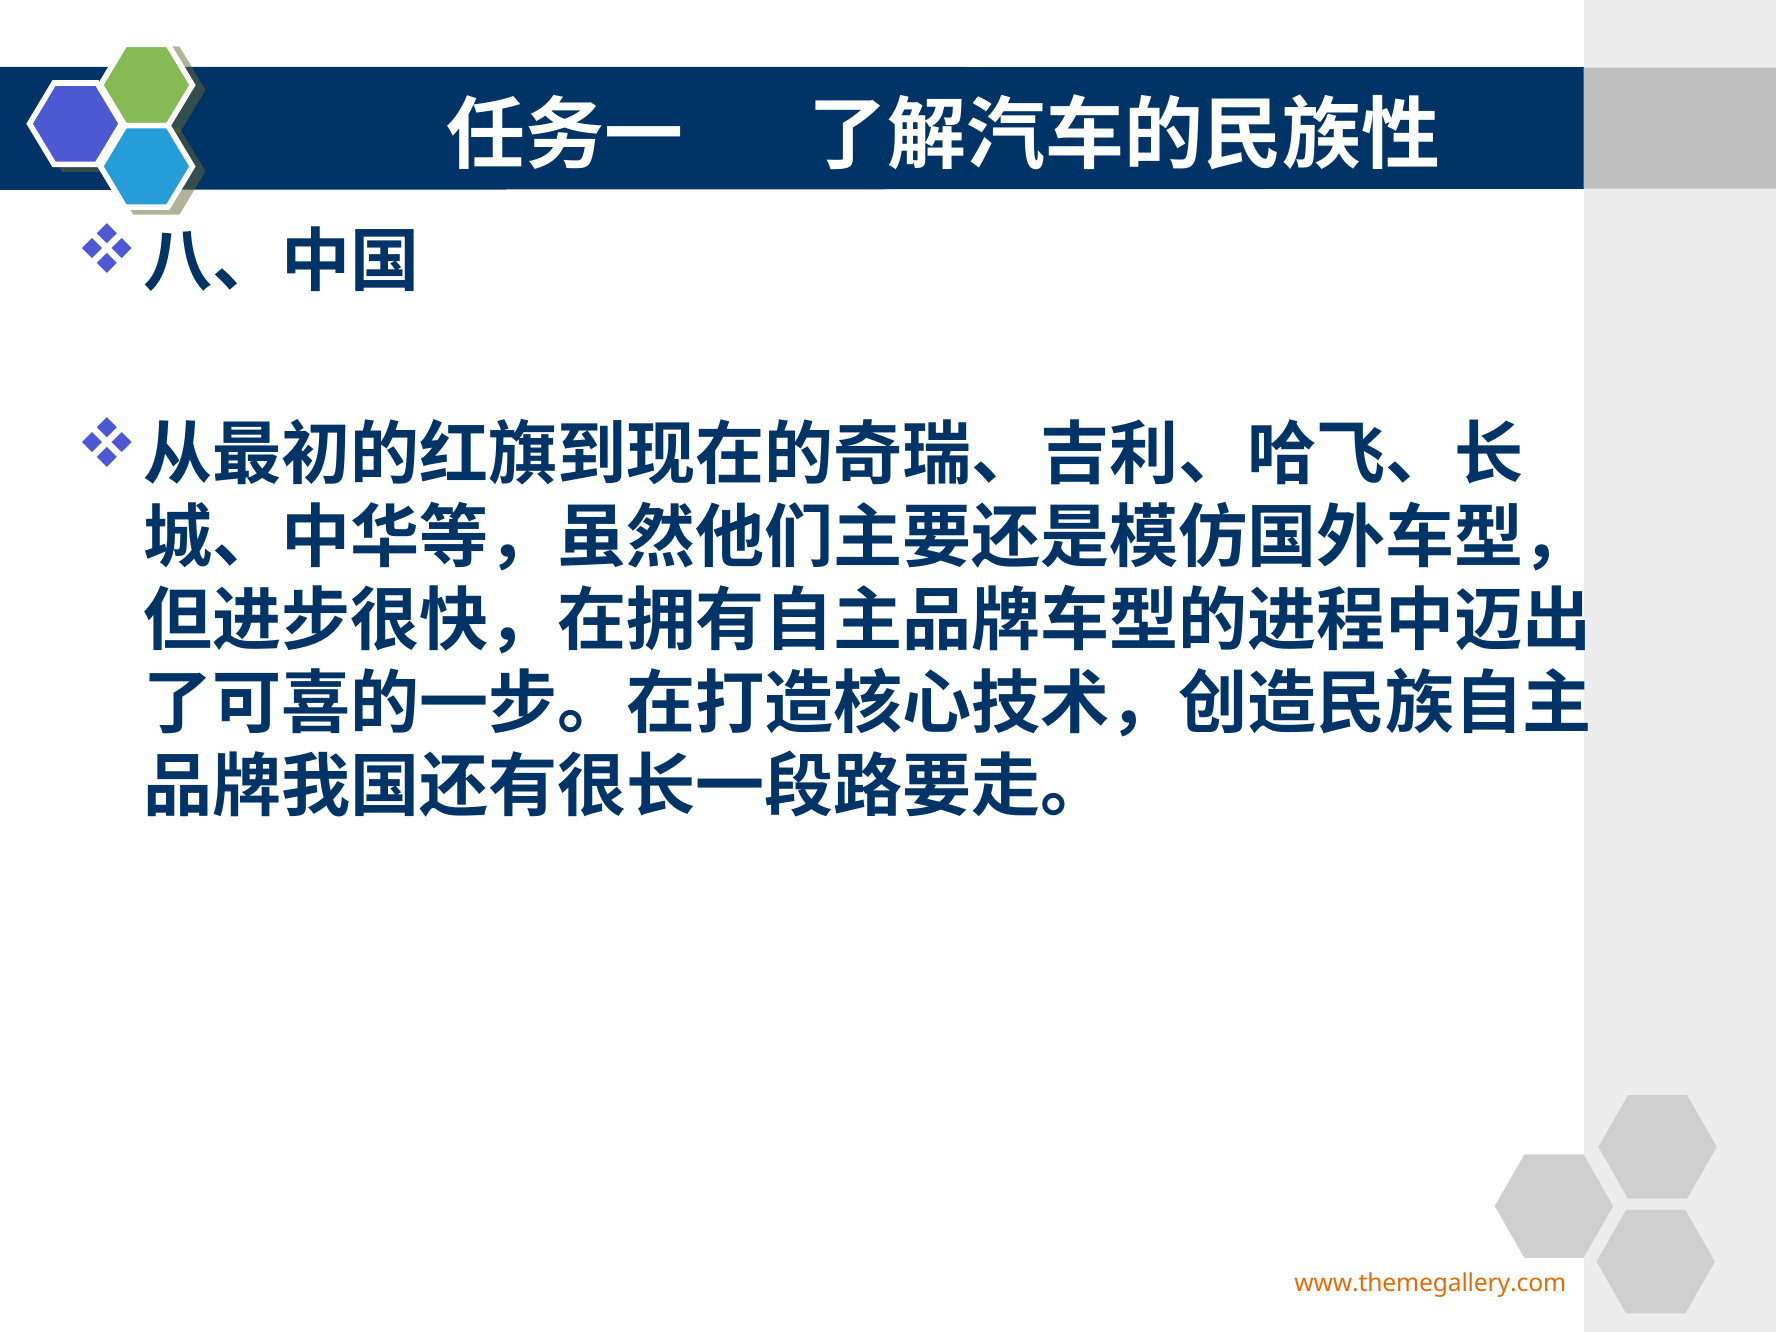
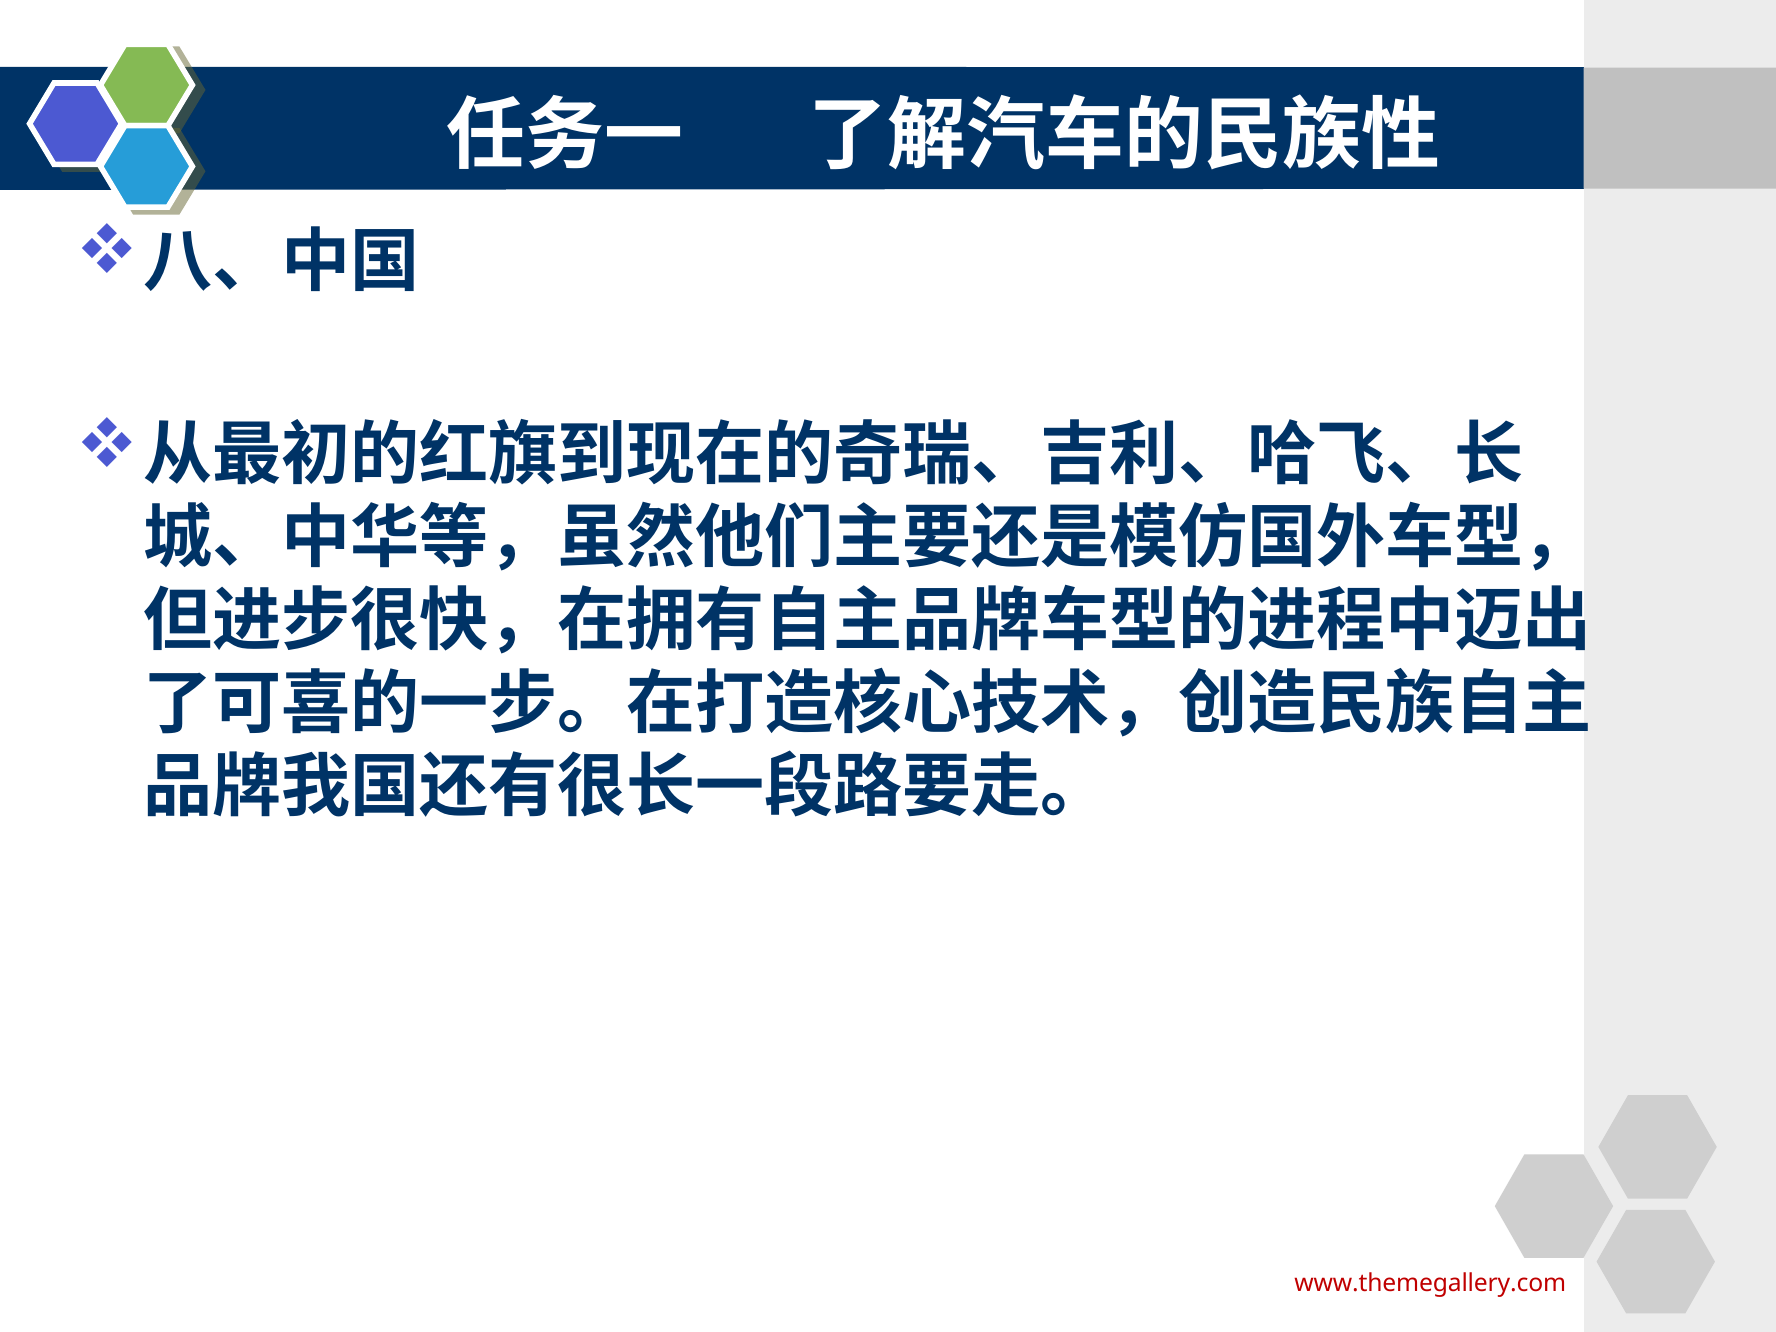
www.themegallery.com colour: orange -> red
